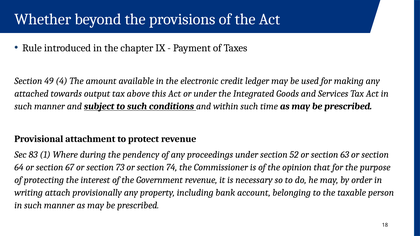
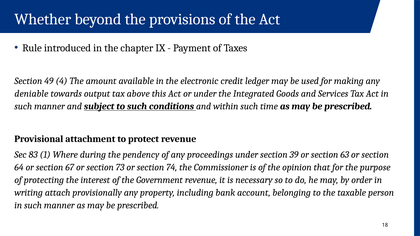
attached: attached -> deniable
52: 52 -> 39
